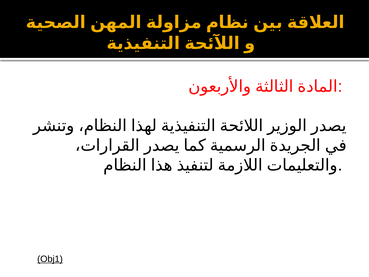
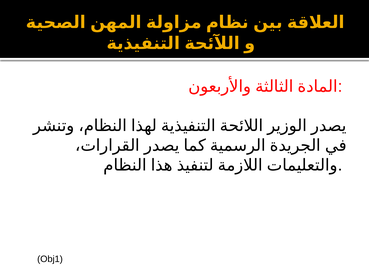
Obj1 underline: present -> none
